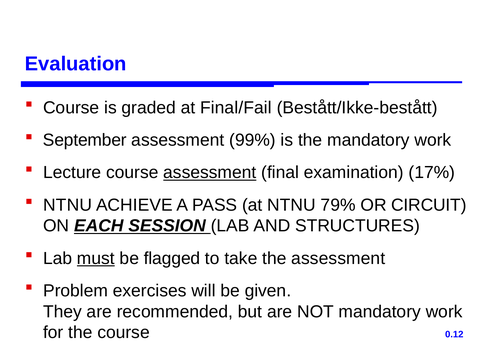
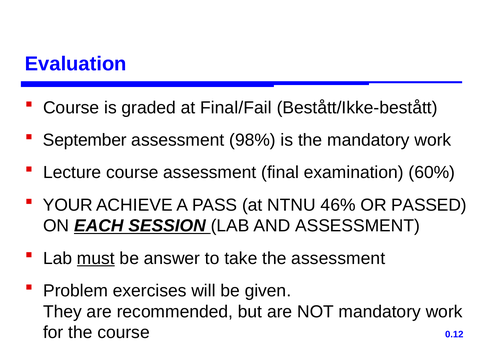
99%: 99% -> 98%
assessment at (210, 173) underline: present -> none
17%: 17% -> 60%
NTNU at (68, 205): NTNU -> YOUR
79%: 79% -> 46%
CIRCUIT: CIRCUIT -> PASSED
AND STRUCTURES: STRUCTURES -> ASSESSMENT
flagged: flagged -> answer
